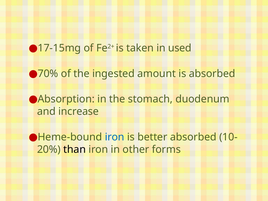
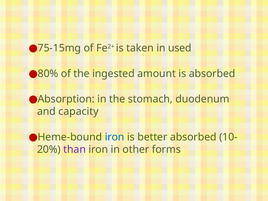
17-15mg: 17-15mg -> 75-15mg
70%: 70% -> 80%
increase: increase -> capacity
than colour: black -> purple
